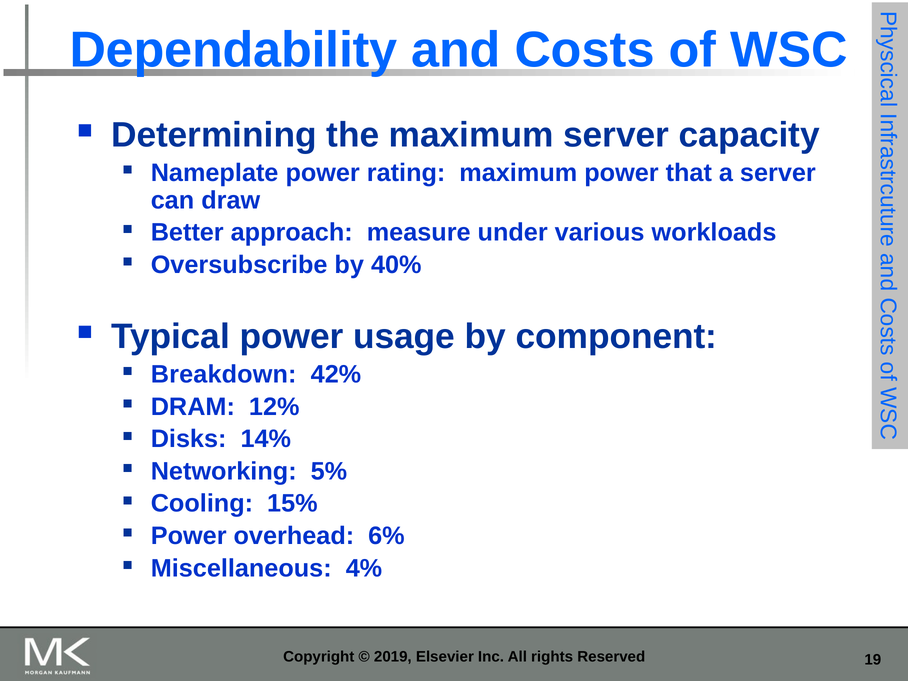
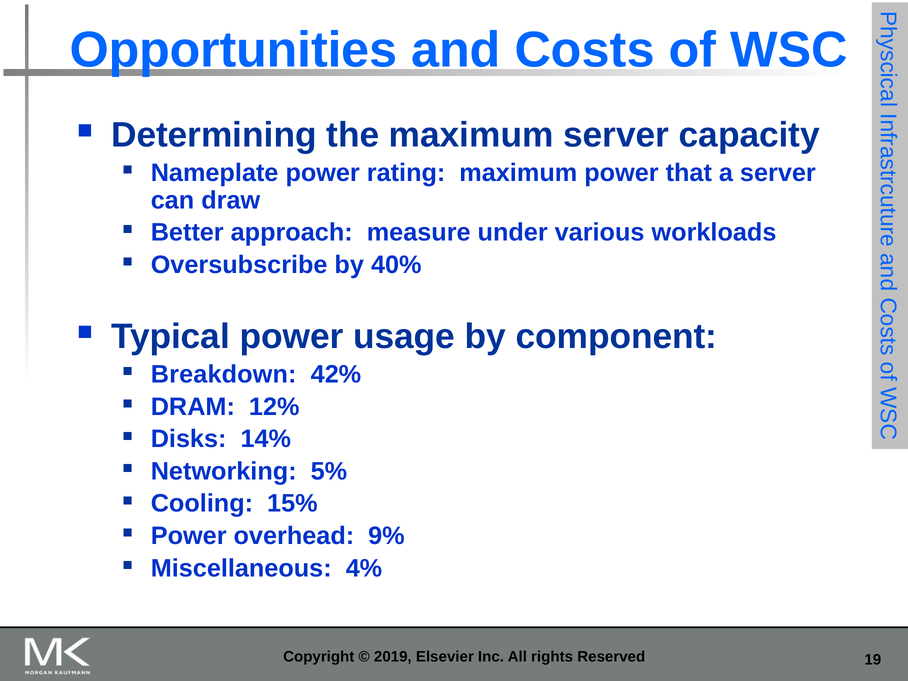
Dependability: Dependability -> Opportunities
6%: 6% -> 9%
